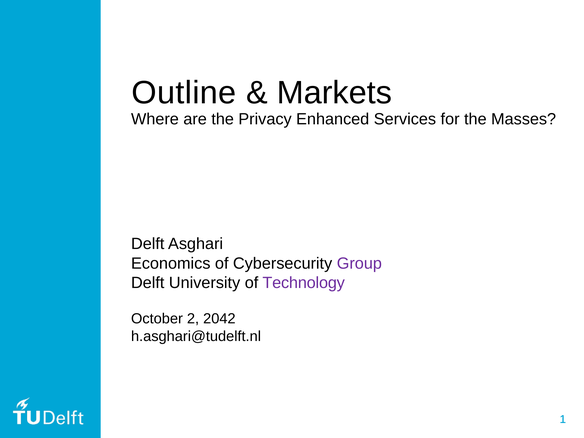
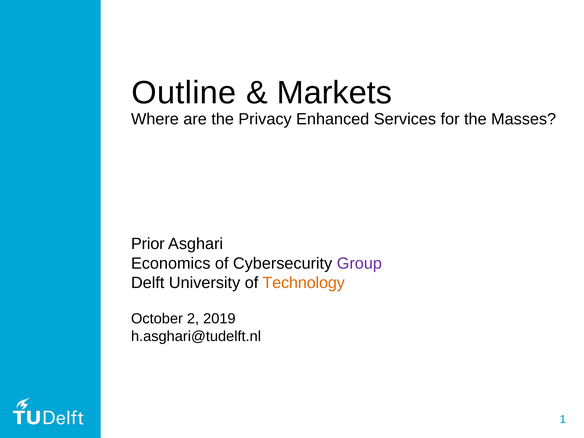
Delft at (148, 244): Delft -> Prior
Technology colour: purple -> orange
2042: 2042 -> 2019
